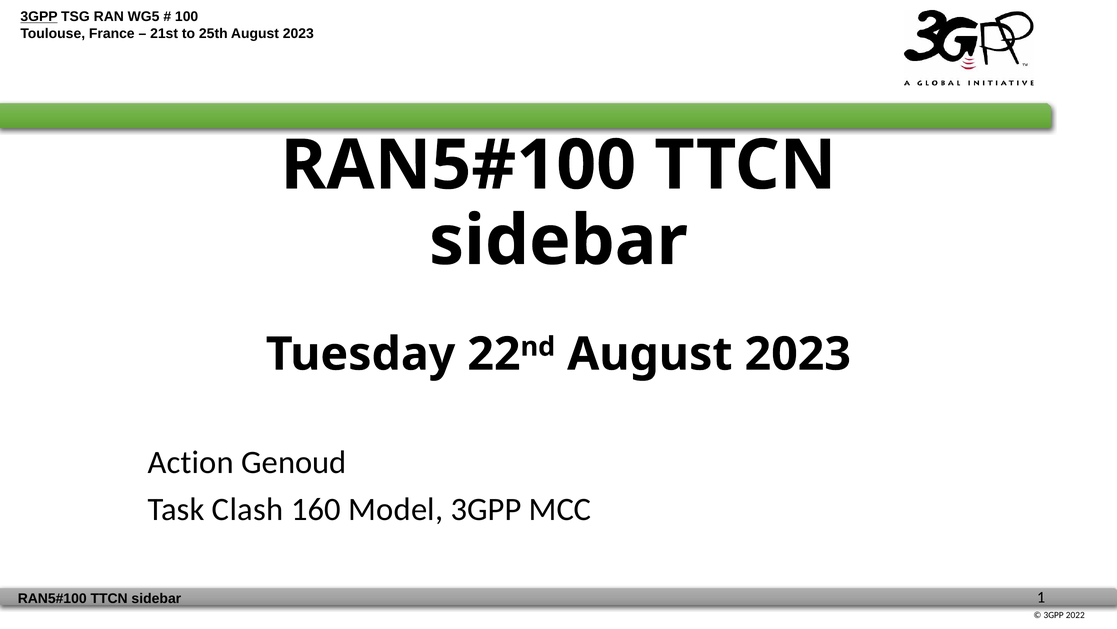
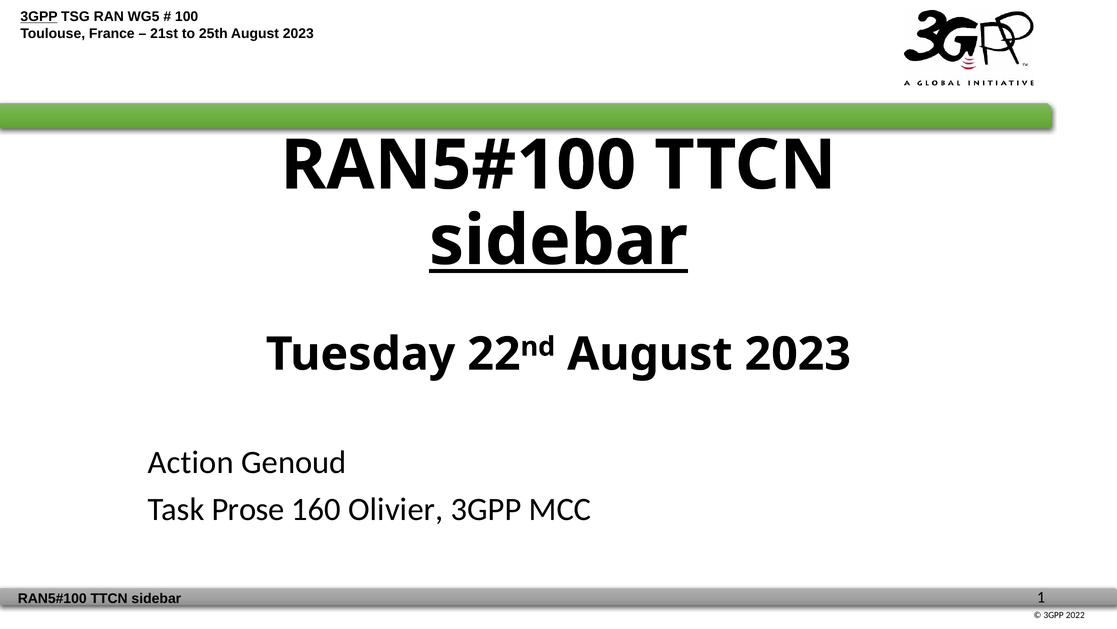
sidebar at (558, 241) underline: none -> present
Clash: Clash -> Prose
Model: Model -> Olivier
